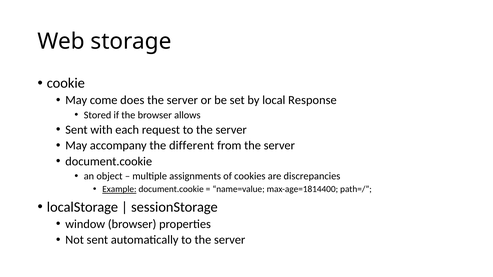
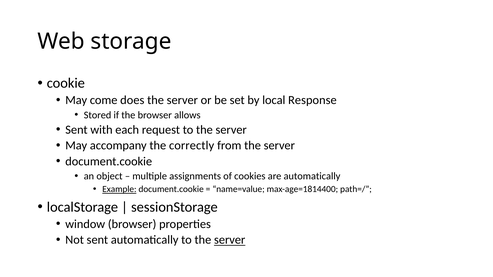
different: different -> correctly
are discrepancies: discrepancies -> automatically
server at (230, 240) underline: none -> present
